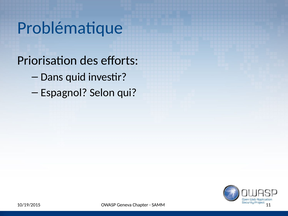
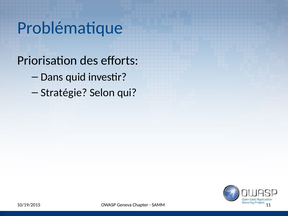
Espagnol: Espagnol -> Stratégie
